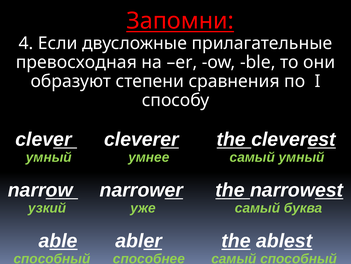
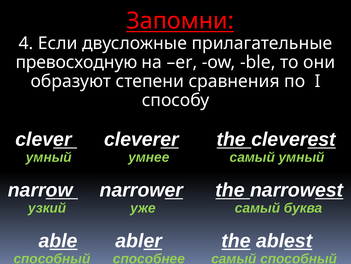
превосходная: превосходная -> превосходную
